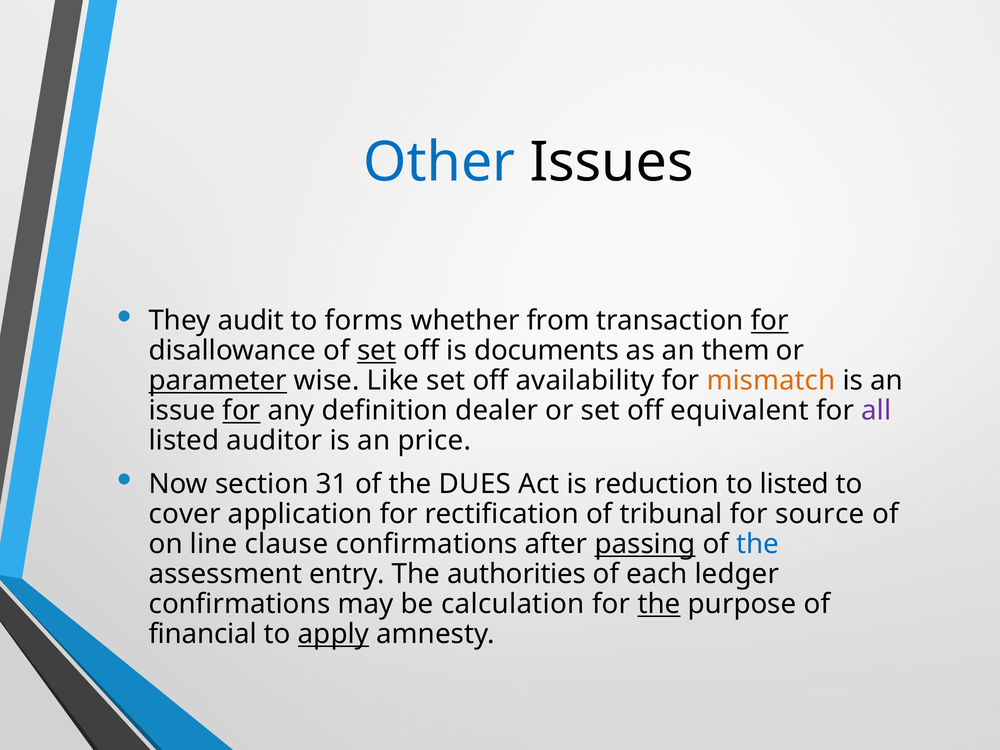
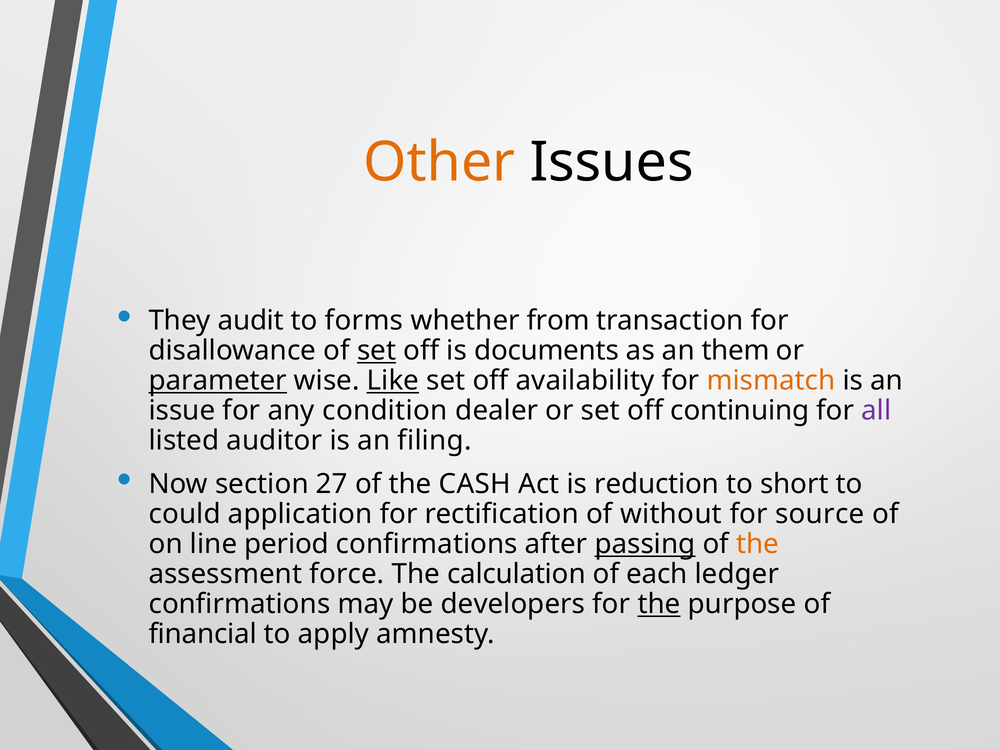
Other colour: blue -> orange
for at (770, 321) underline: present -> none
Like underline: none -> present
for at (241, 411) underline: present -> none
definition: definition -> condition
equivalent: equivalent -> continuing
price: price -> filing
31: 31 -> 27
DUES: DUES -> CASH
to listed: listed -> short
cover: cover -> could
tribunal: tribunal -> without
clause: clause -> period
the at (758, 544) colour: blue -> orange
entry: entry -> force
authorities: authorities -> calculation
calculation: calculation -> developers
apply underline: present -> none
